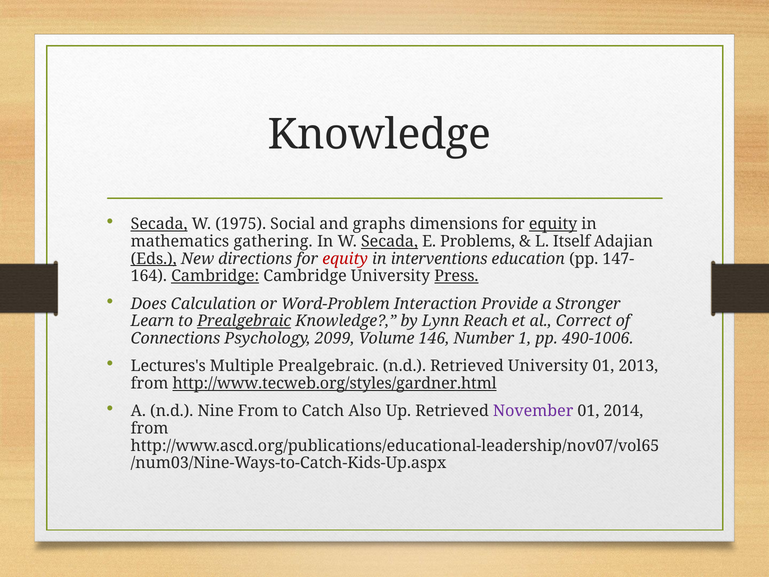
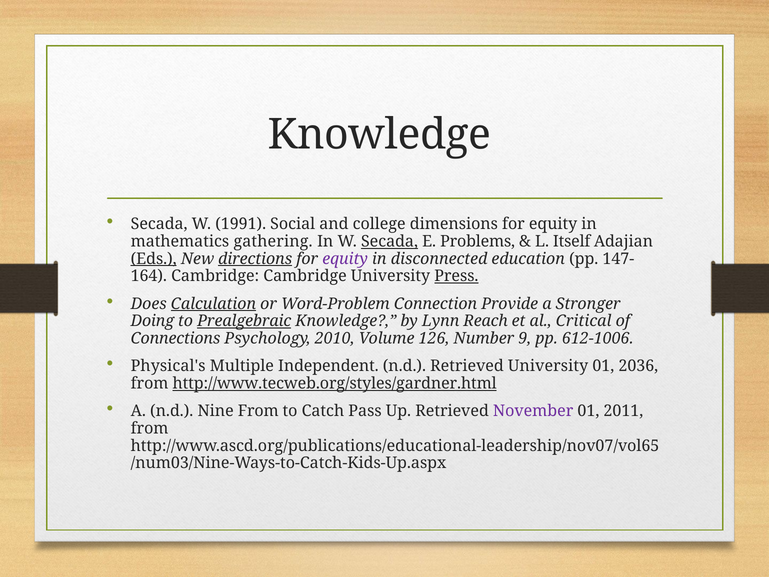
Secada at (159, 224) underline: present -> none
1975: 1975 -> 1991
graphs: graphs -> college
equity at (553, 224) underline: present -> none
directions underline: none -> present
equity at (345, 259) colour: red -> purple
interventions: interventions -> disconnected
Cambridge at (215, 276) underline: present -> none
Calculation underline: none -> present
Interaction: Interaction -> Connection
Learn: Learn -> Doing
Correct: Correct -> Critical
2099: 2099 -> 2010
146: 146 -> 126
1: 1 -> 9
490-1006: 490-1006 -> 612-1006
Lectures's: Lectures's -> Physical's
Multiple Prealgebraic: Prealgebraic -> Independent
2013: 2013 -> 2036
Also: Also -> Pass
2014: 2014 -> 2011
